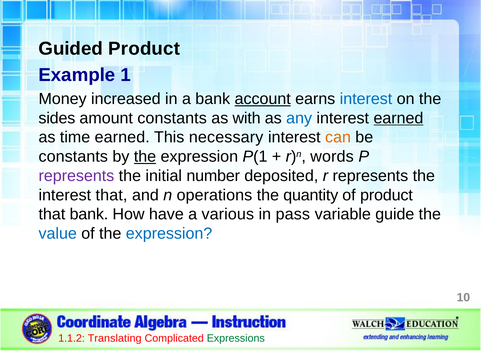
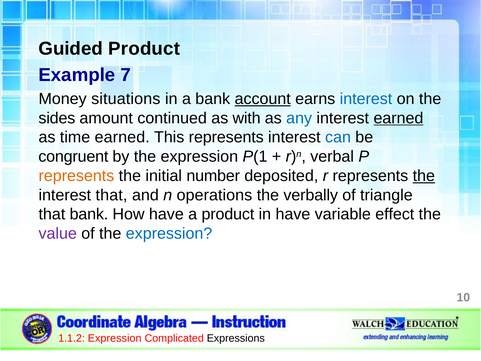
1: 1 -> 7
increased: increased -> situations
amount constants: constants -> continued
This necessary: necessary -> represents
can colour: orange -> blue
constants at (73, 156): constants -> congruent
the at (145, 156) underline: present -> none
words: words -> verbal
represents at (76, 176) colour: purple -> orange
the at (424, 176) underline: none -> present
quantity: quantity -> verbally
of product: product -> triangle
a various: various -> product
in pass: pass -> have
guide: guide -> effect
value colour: blue -> purple
1.1.2 Translating: Translating -> Expression
Expressions colour: green -> black
